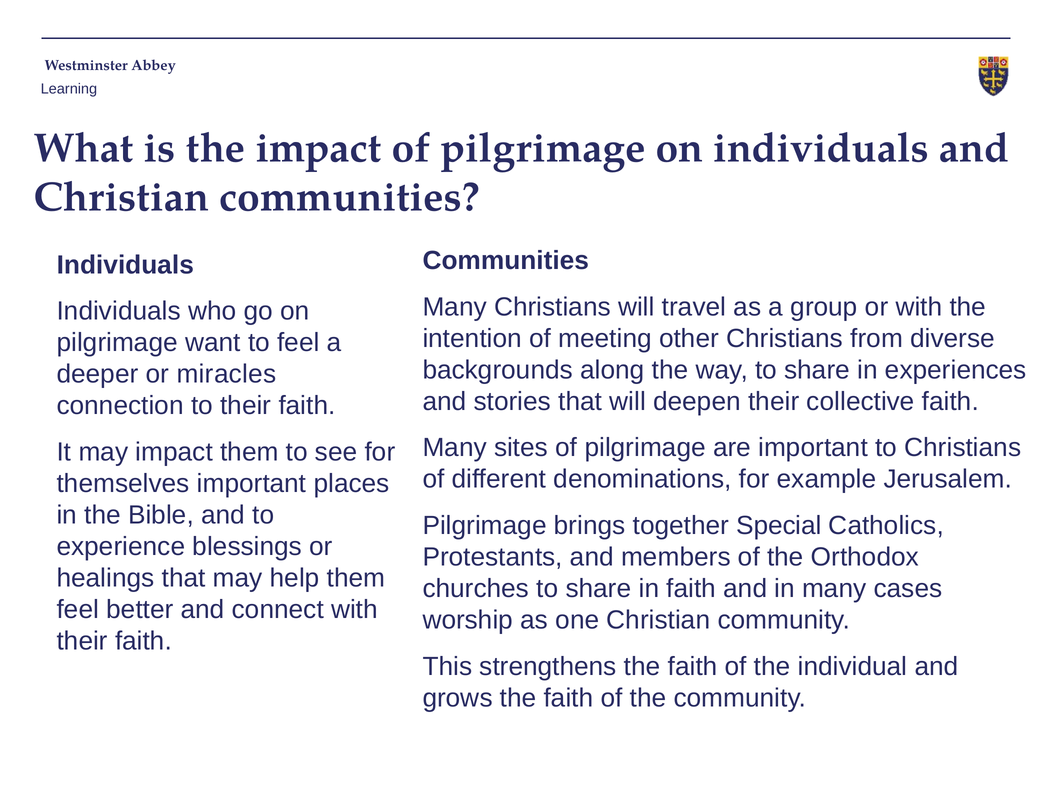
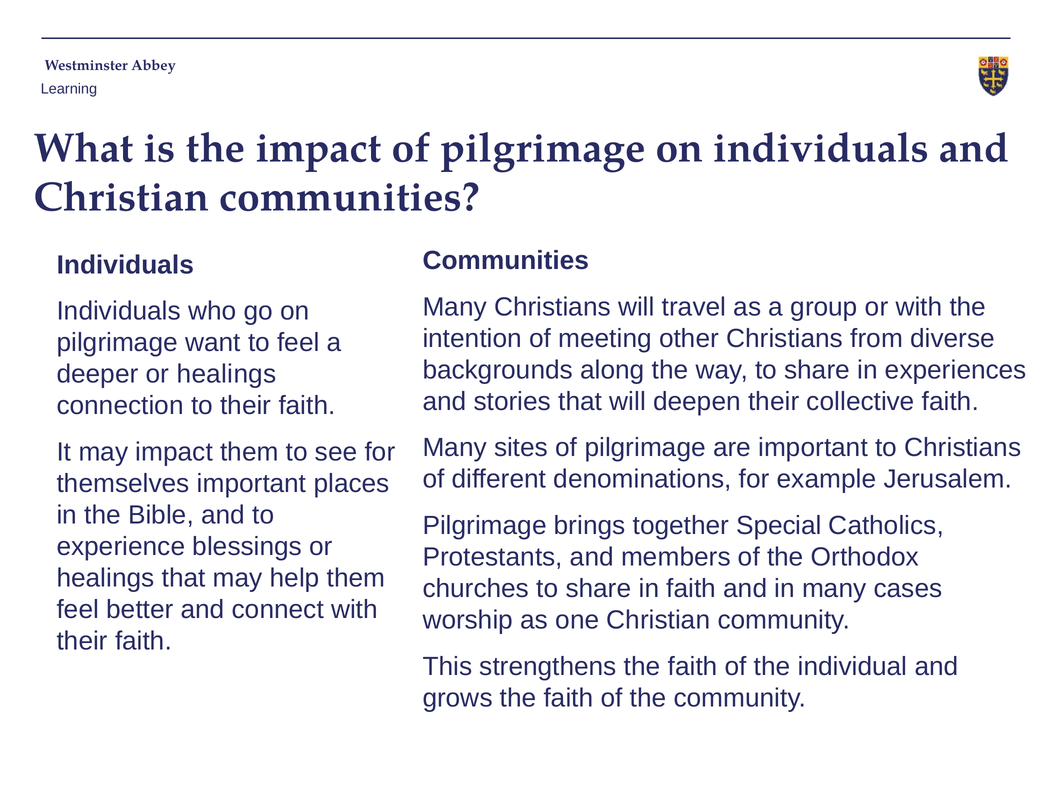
deeper or miracles: miracles -> healings
